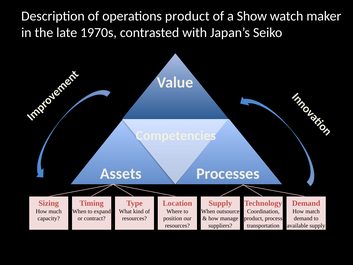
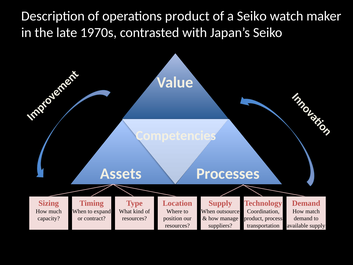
a Show: Show -> Seiko
